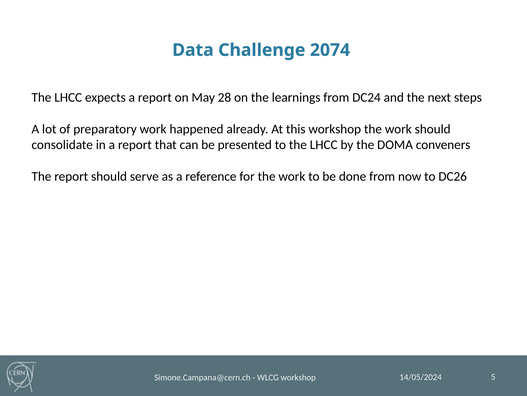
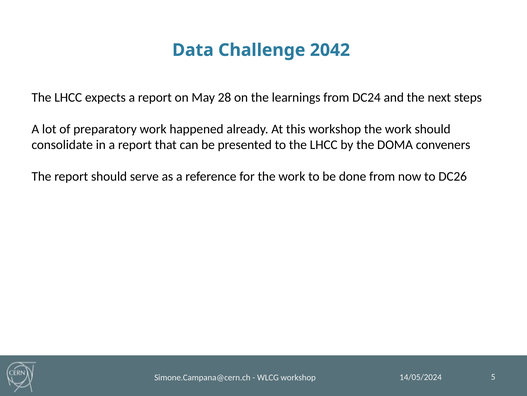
2074: 2074 -> 2042
